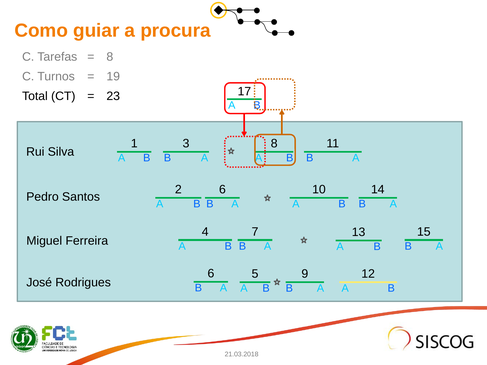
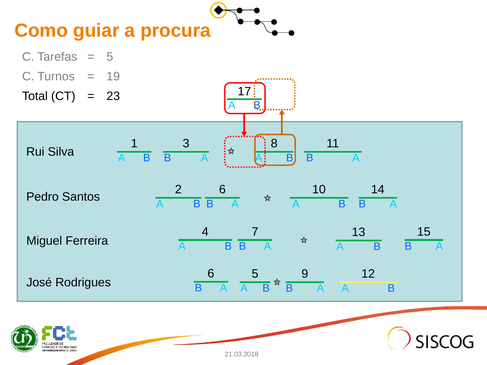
8 at (110, 57): 8 -> 5
